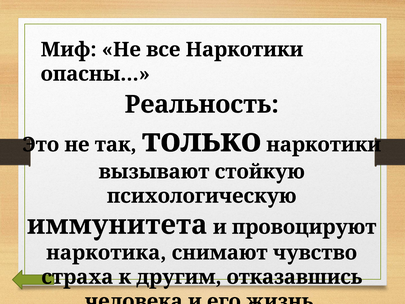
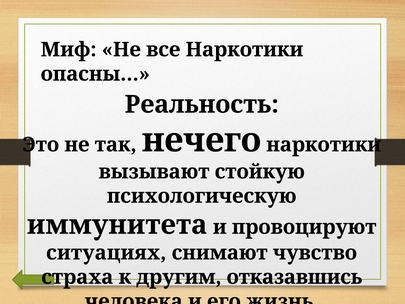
только: только -> нечего
наркотика: наркотика -> ситуациях
